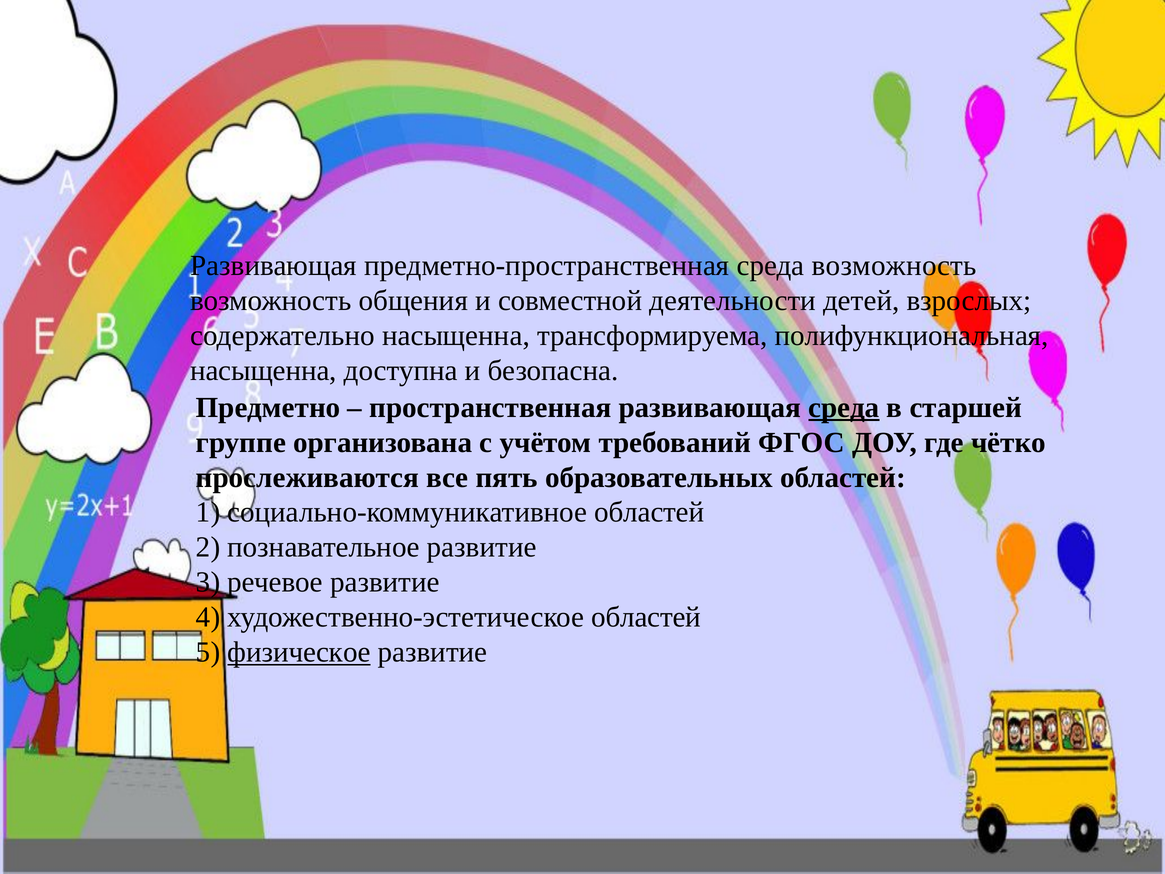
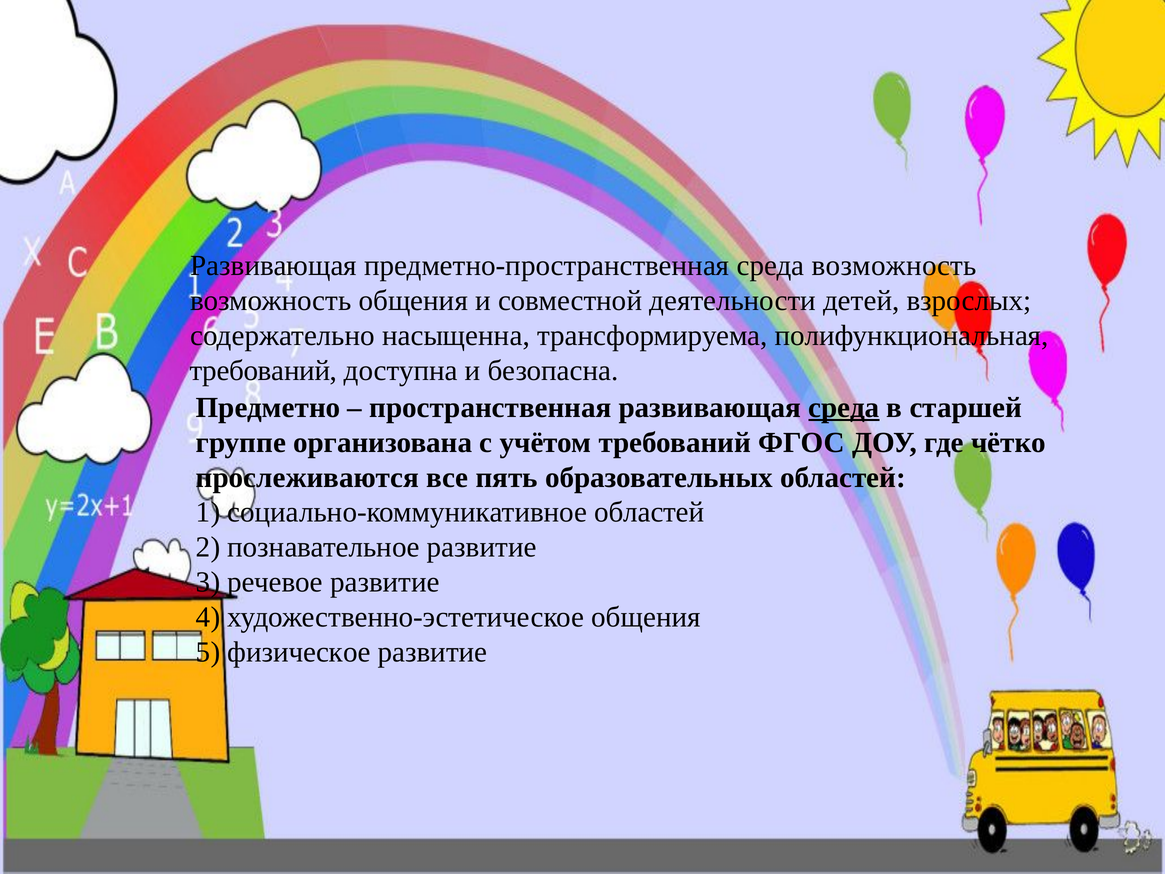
насыщенна at (263, 370): насыщенна -> требований
художественно-эстетическое областей: областей -> общения
физическое underline: present -> none
